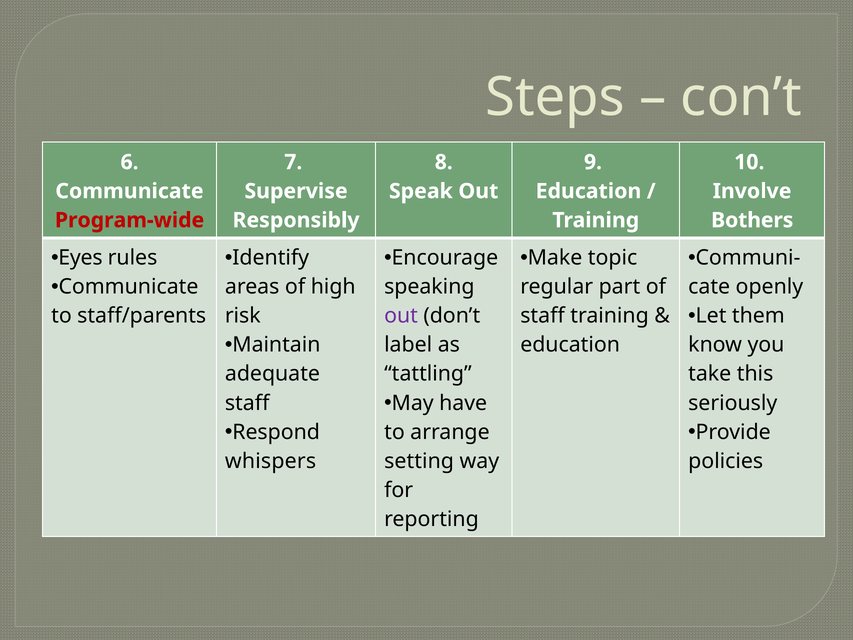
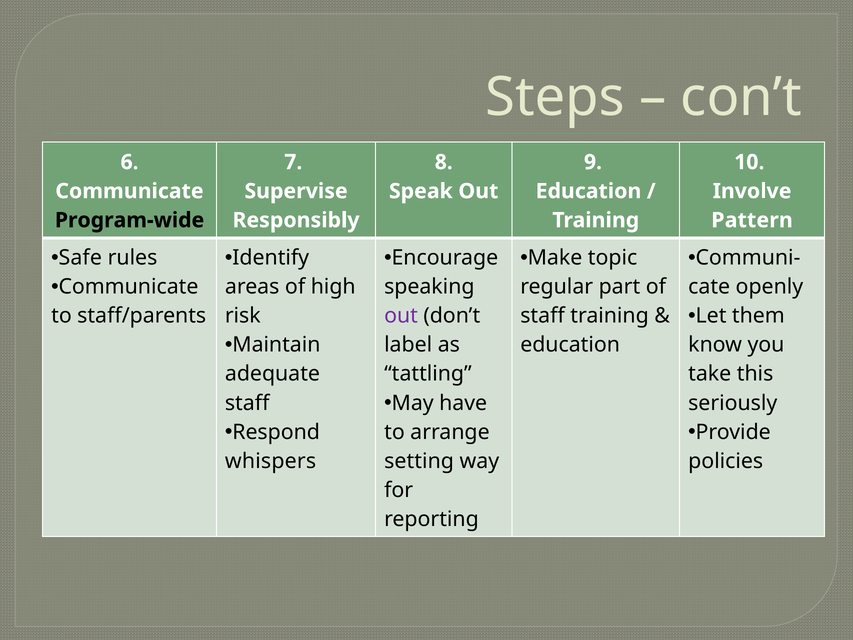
Program-wide colour: red -> black
Bothers: Bothers -> Pattern
Eyes: Eyes -> Safe
